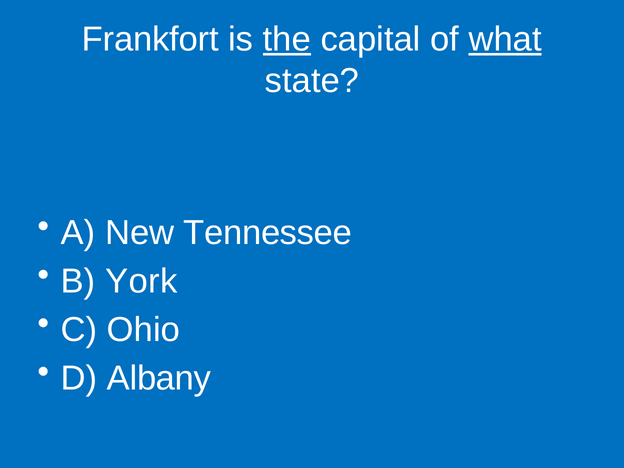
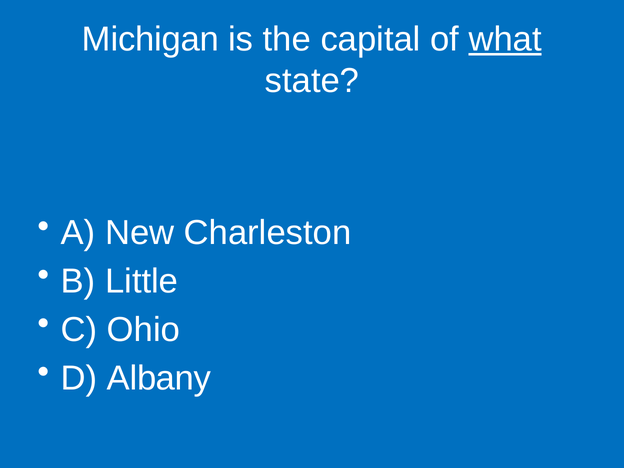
Frankfort: Frankfort -> Michigan
the underline: present -> none
Tennessee: Tennessee -> Charleston
York: York -> Little
